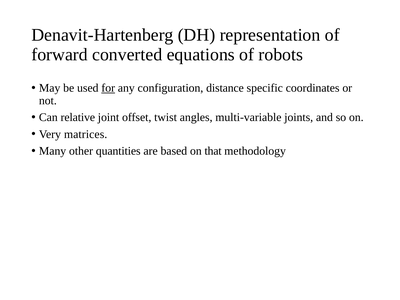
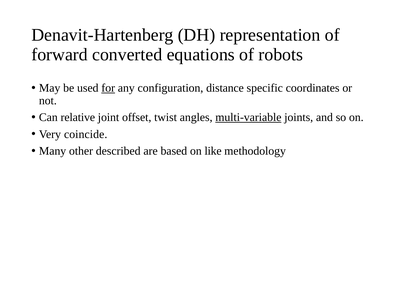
multi-variable underline: none -> present
matrices: matrices -> coincide
quantities: quantities -> described
that: that -> like
